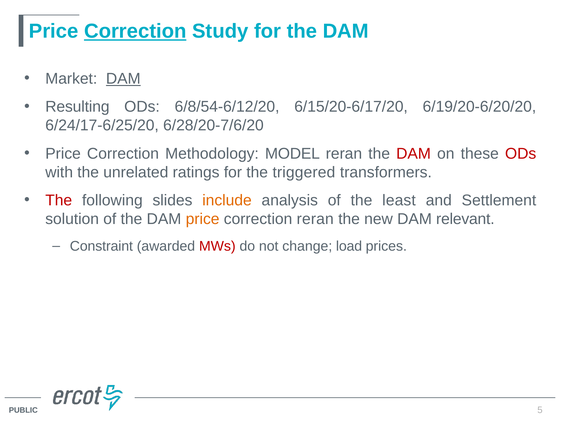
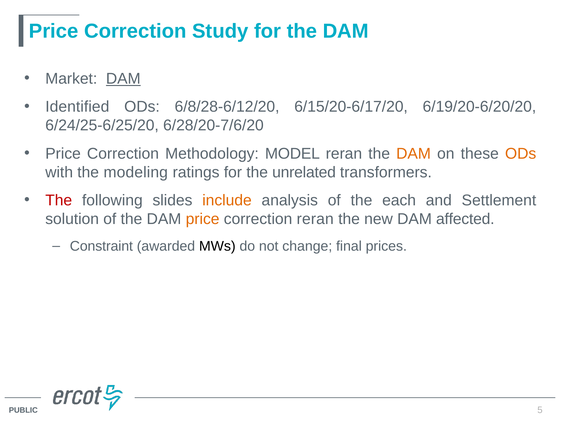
Correction at (135, 31) underline: present -> none
Resulting: Resulting -> Identified
6/8/54-6/12/20: 6/8/54-6/12/20 -> 6/8/28-6/12/20
6/24/17-6/25/20: 6/24/17-6/25/20 -> 6/24/25-6/25/20
DAM at (414, 154) colour: red -> orange
ODs at (521, 154) colour: red -> orange
unrelated: unrelated -> modeling
triggered: triggered -> unrelated
least: least -> each
relevant: relevant -> affected
MWs colour: red -> black
load: load -> final
